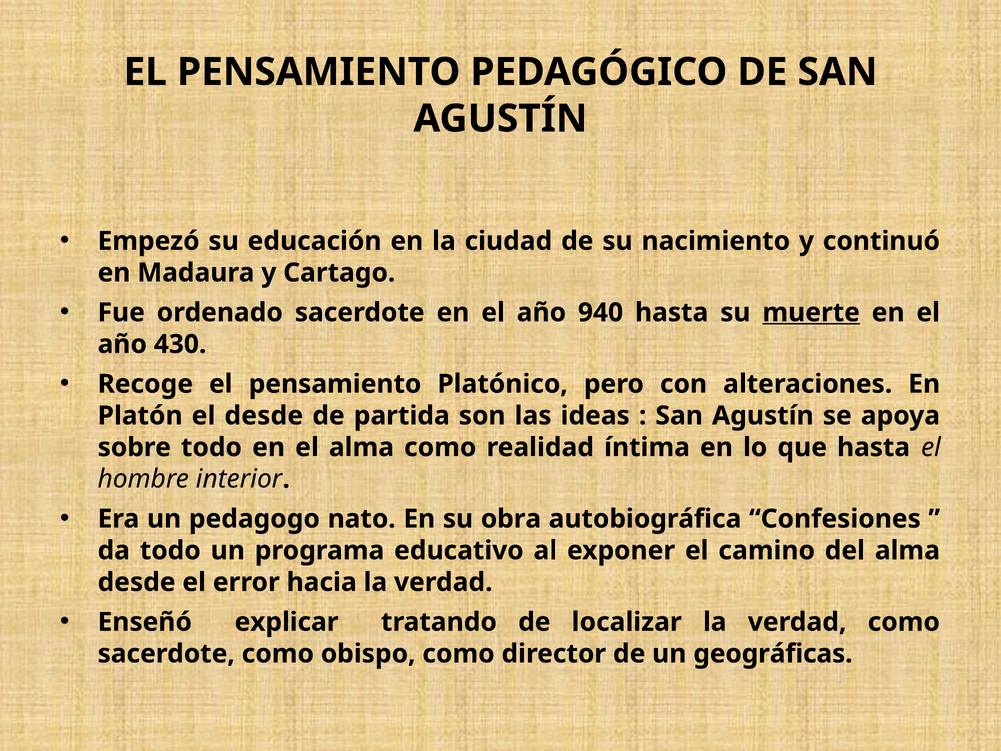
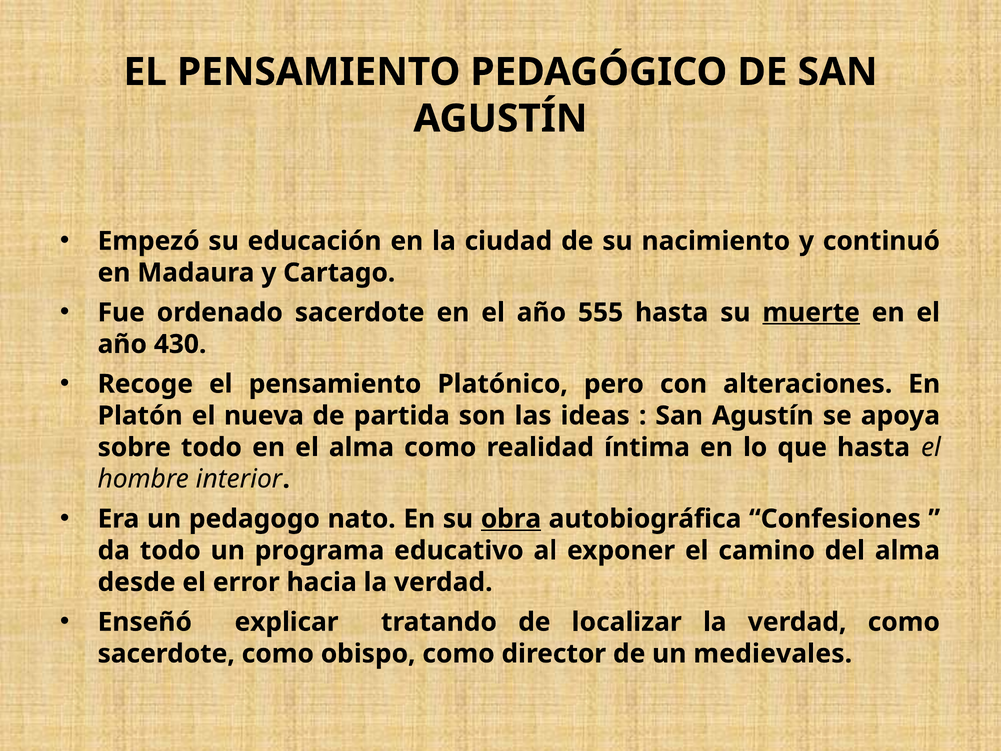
940: 940 -> 555
el desde: desde -> nueva
obra underline: none -> present
geográficas: geográficas -> medievales
